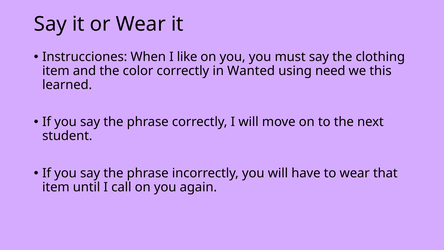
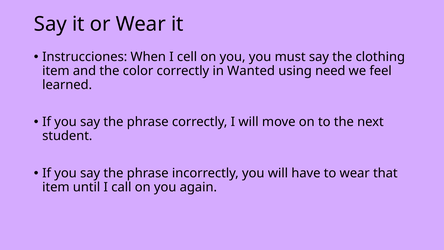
like: like -> cell
this: this -> feel
